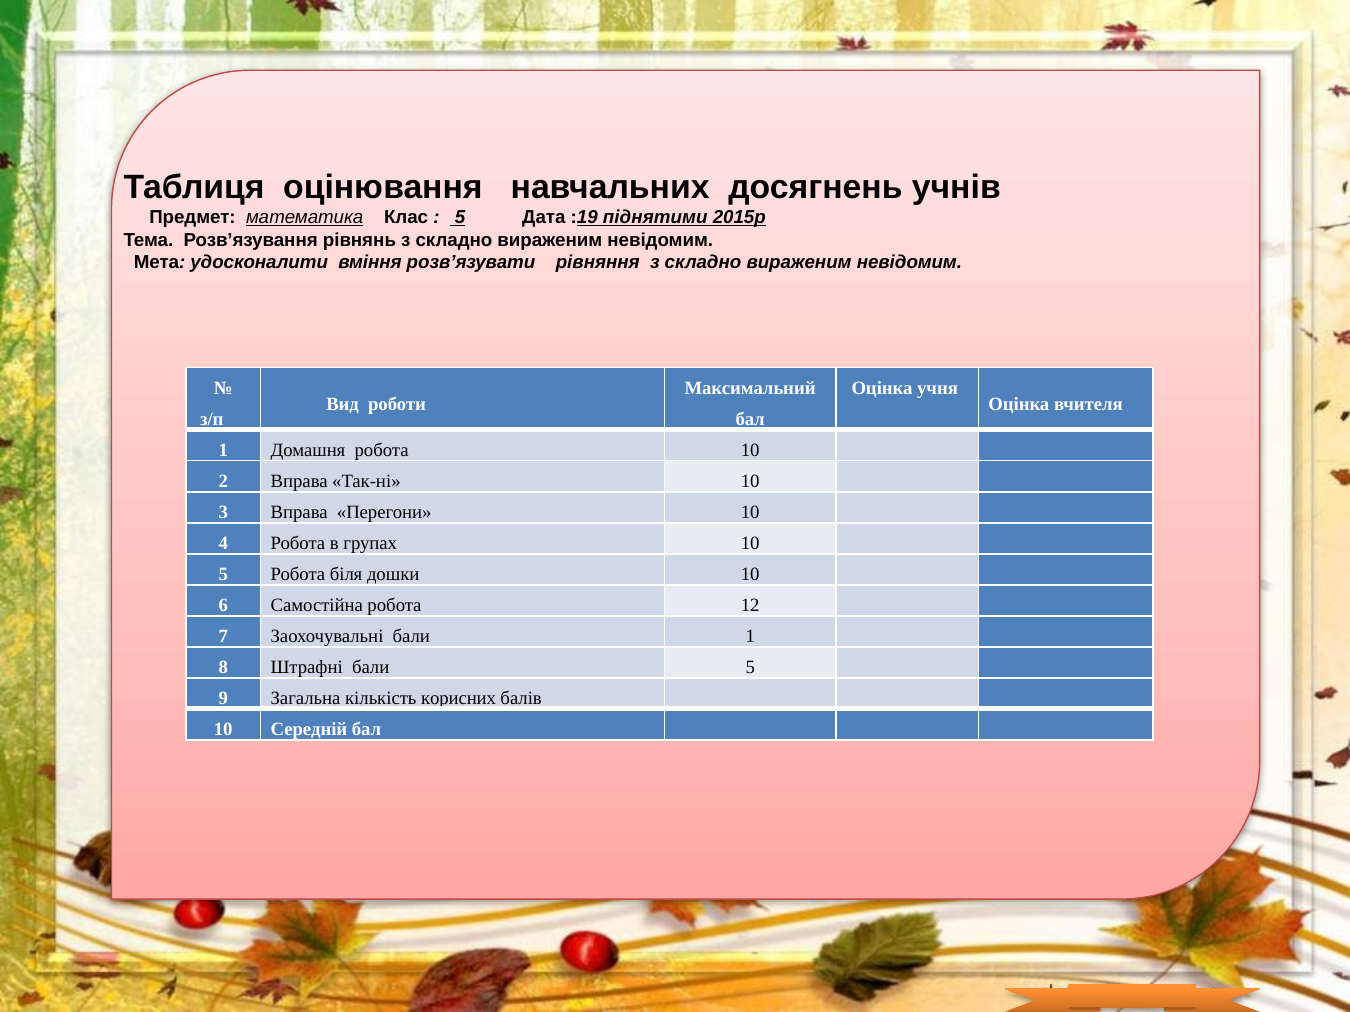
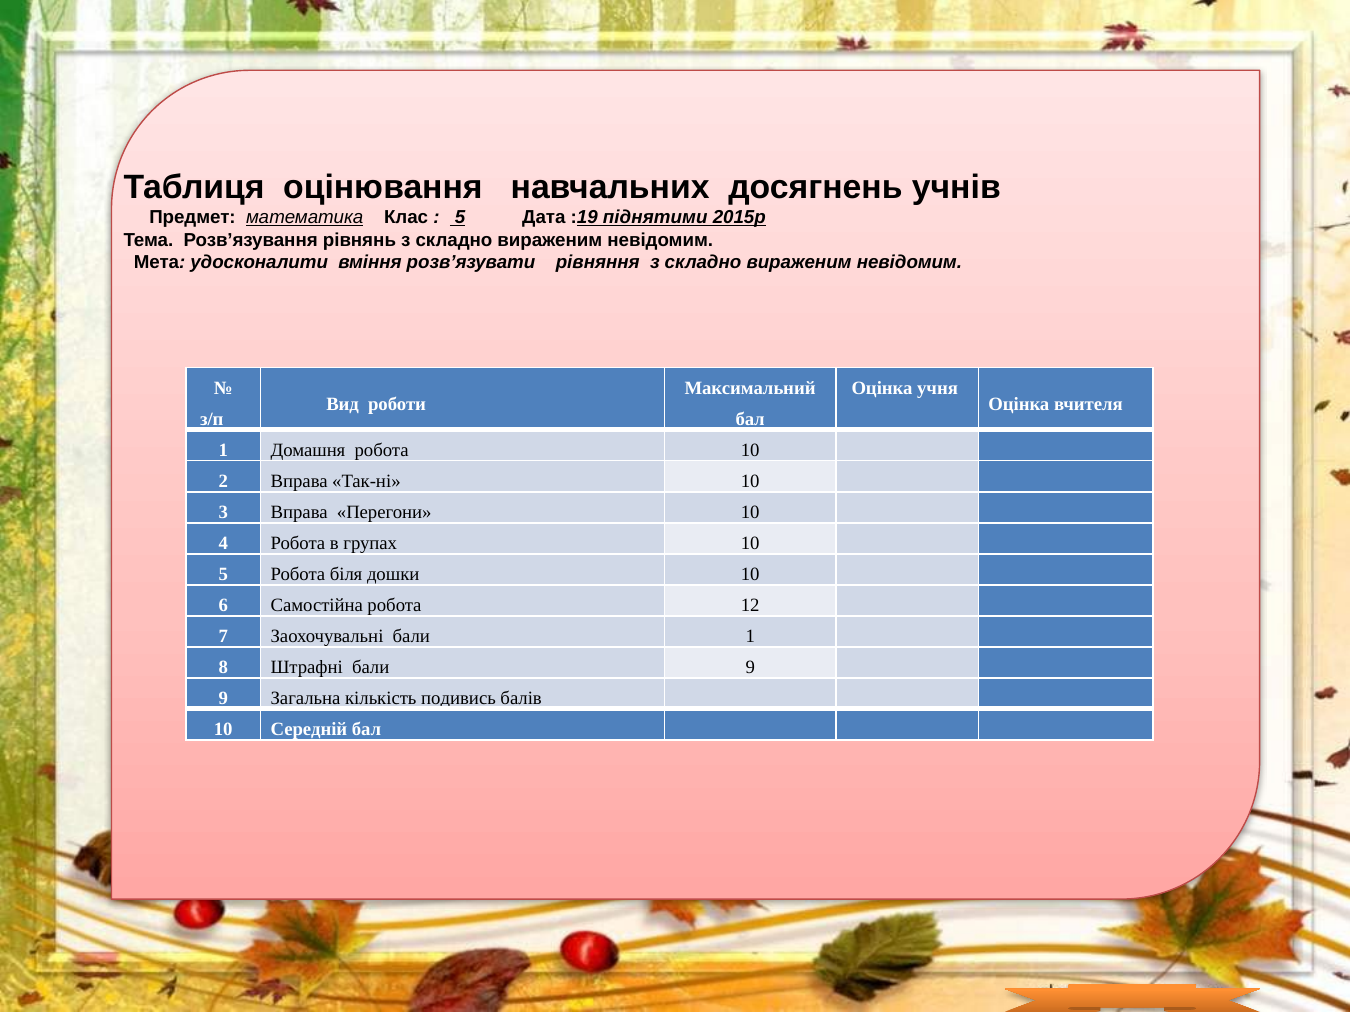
бали 5: 5 -> 9
корисних: корисних -> подивись
